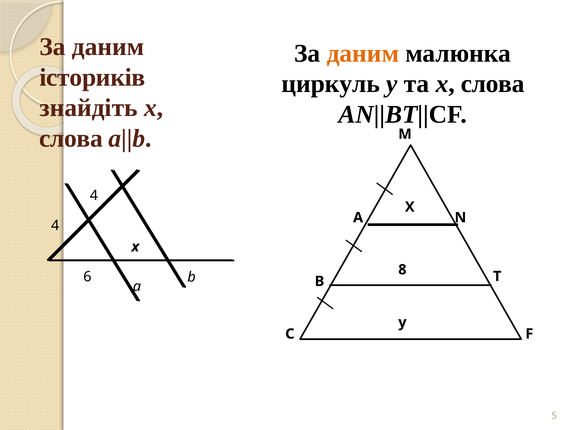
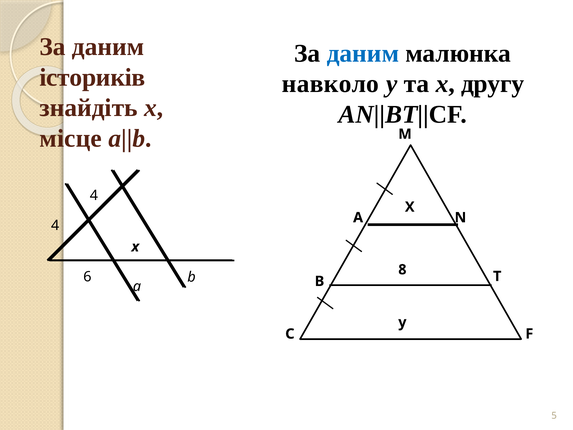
даним at (363, 53) colour: orange -> blue
циркуль: циркуль -> навколо
та x слова: слова -> другу
слова at (71, 138): слова -> місце
